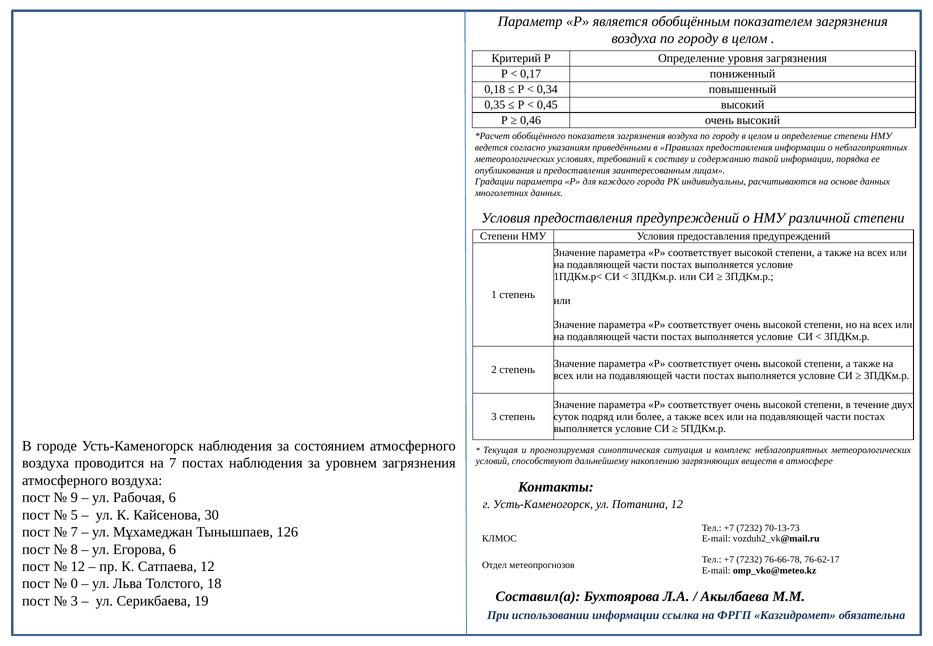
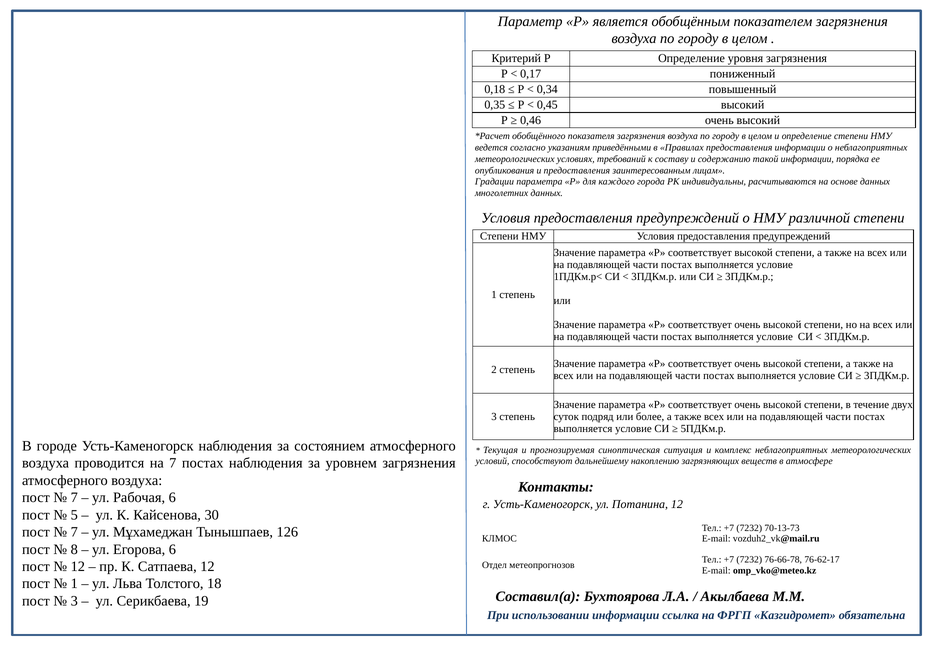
9 at (74, 498): 9 -> 7
0 at (74, 584): 0 -> 1
